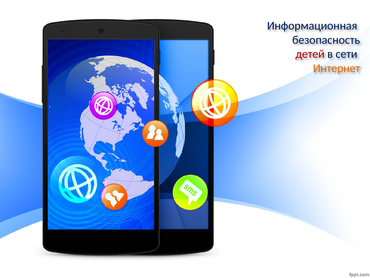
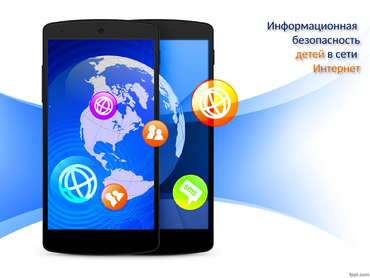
детей colour: red -> orange
